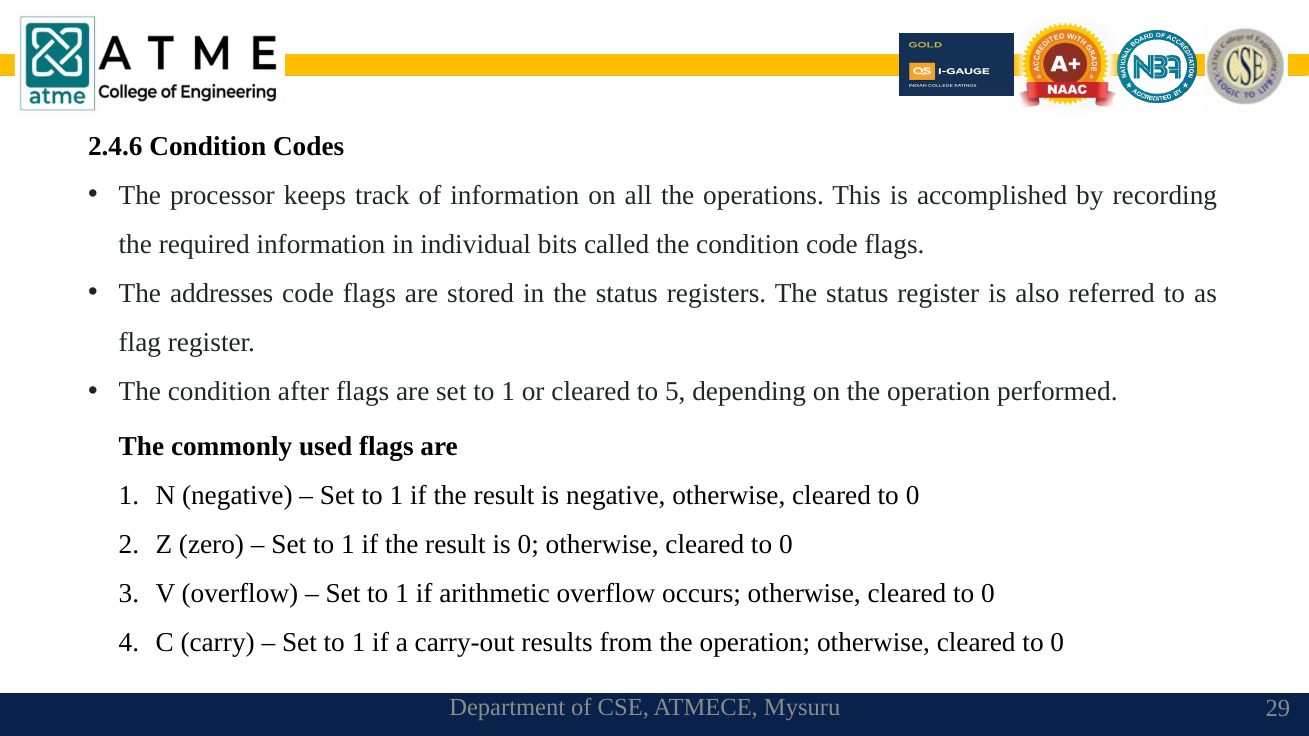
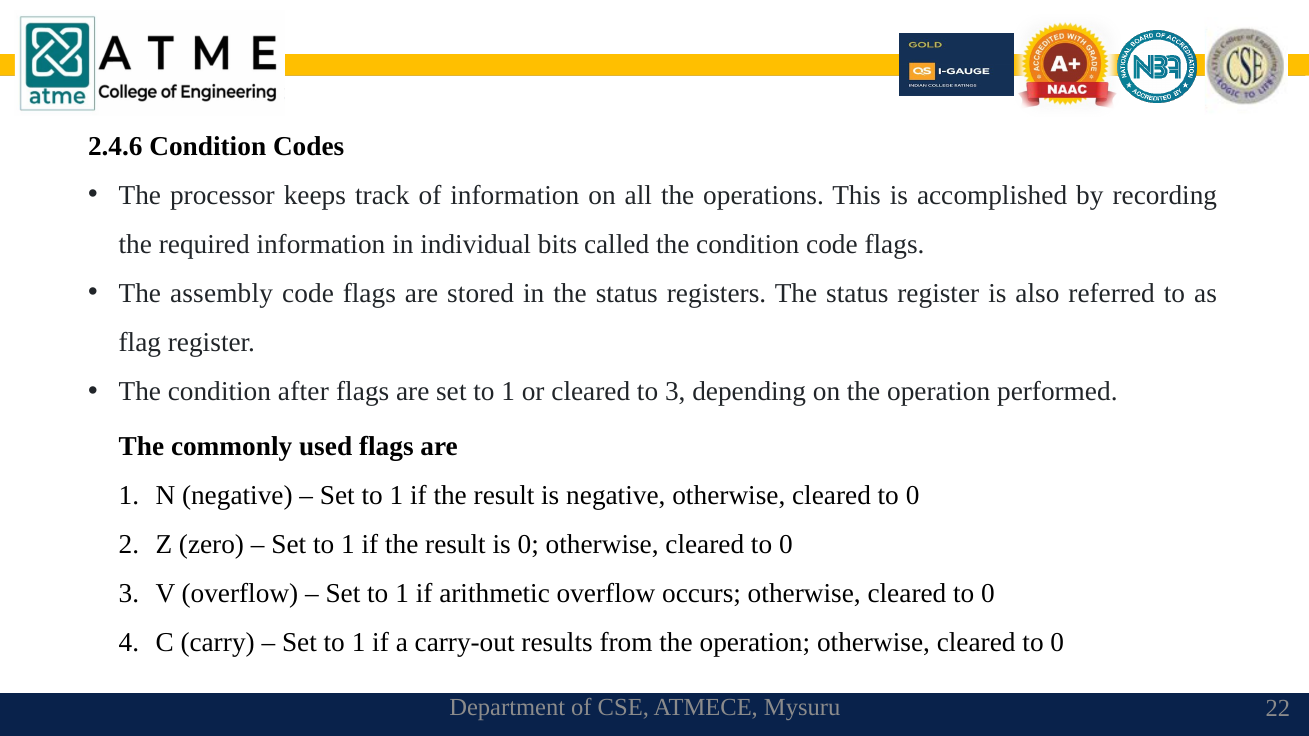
addresses: addresses -> assembly
to 5: 5 -> 3
29: 29 -> 22
